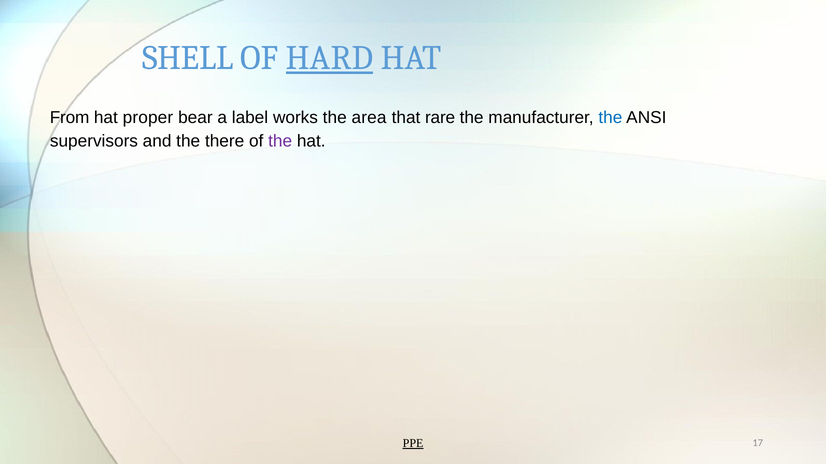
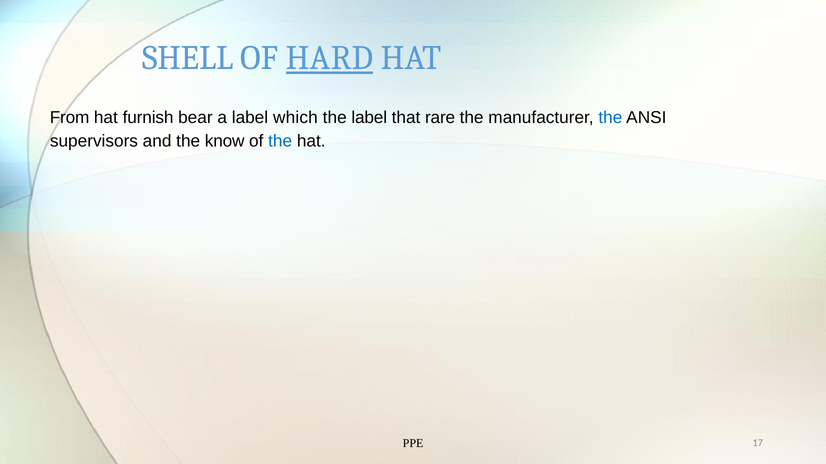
proper: proper -> furnish
works: works -> which
the area: area -> label
there: there -> know
the at (280, 141) colour: purple -> blue
PPE underline: present -> none
